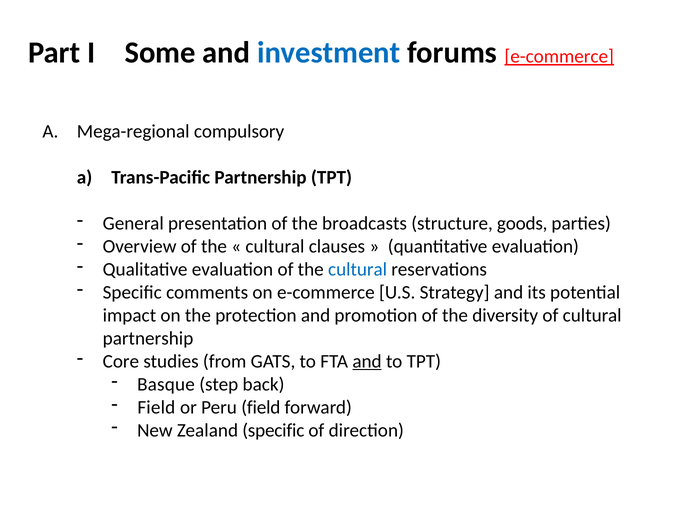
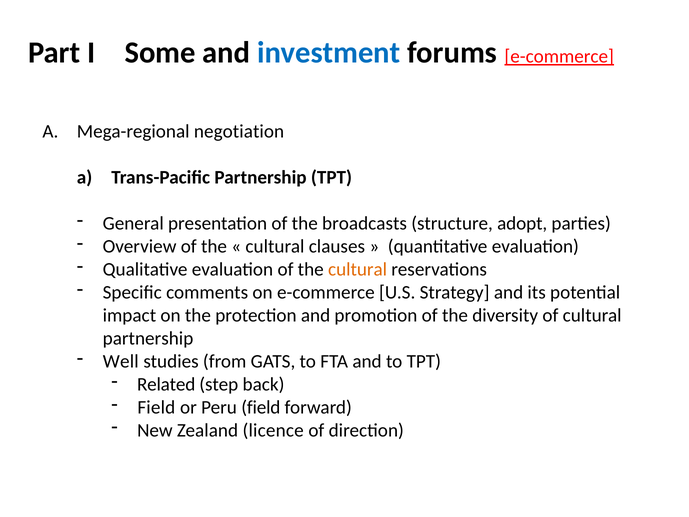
compulsory: compulsory -> negotiation
goods: goods -> adopt
cultural at (358, 269) colour: blue -> orange
Core: Core -> Well
and at (367, 361) underline: present -> none
Basque: Basque -> Related
Zealand specific: specific -> licence
